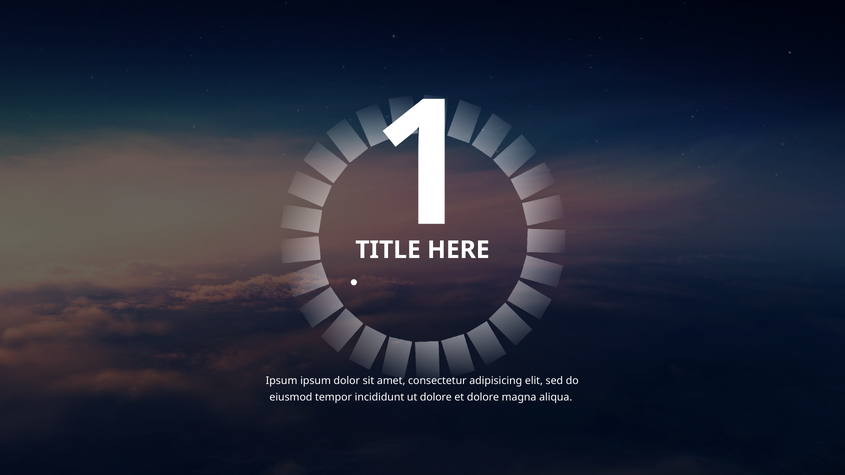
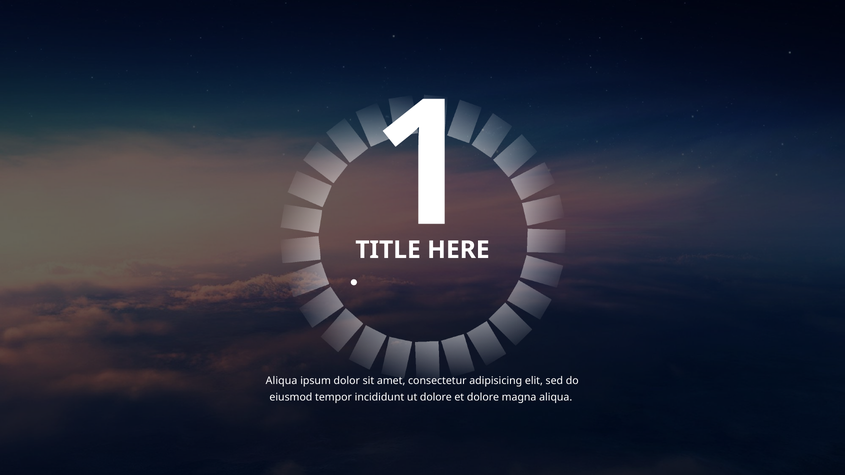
Ipsum at (282, 381): Ipsum -> Aliqua
